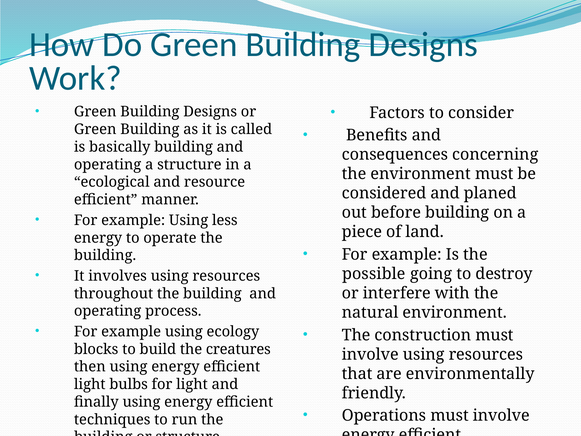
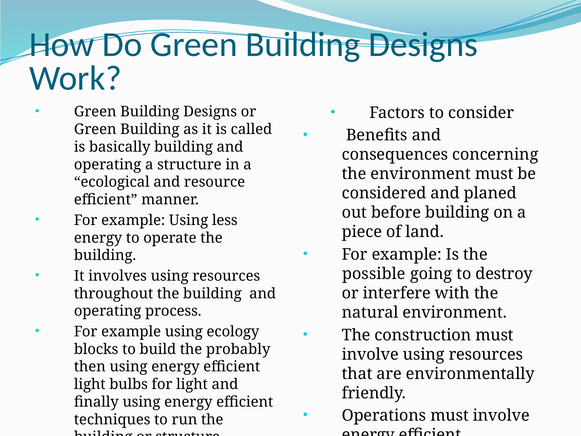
creatures: creatures -> probably
